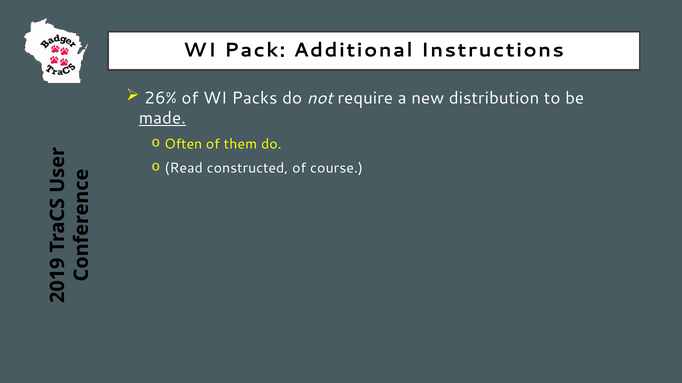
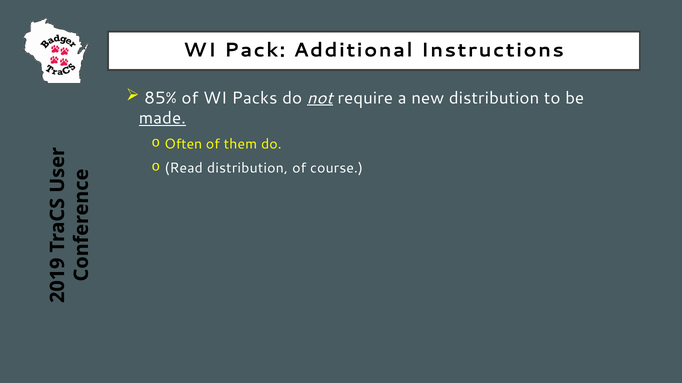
26%: 26% -> 85%
not underline: none -> present
Read constructed: constructed -> distribution
